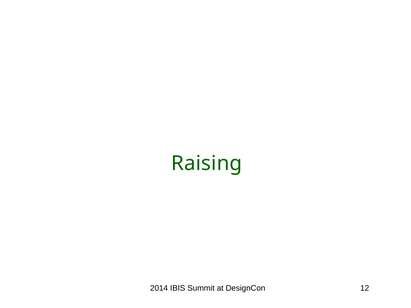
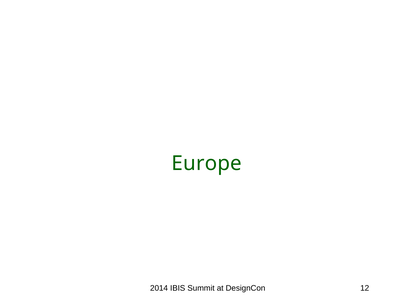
Raising: Raising -> Europe
